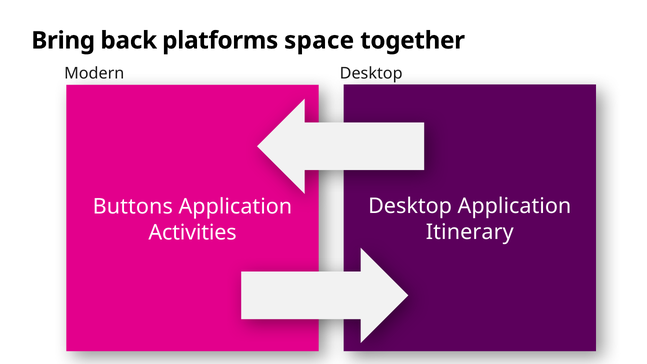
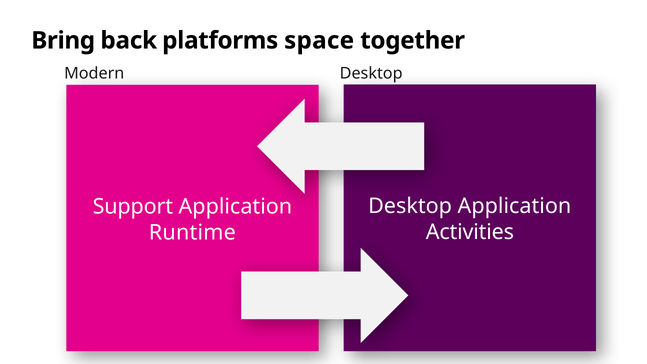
Buttons: Buttons -> Support
Itinerary: Itinerary -> Activities
Activities: Activities -> Runtime
